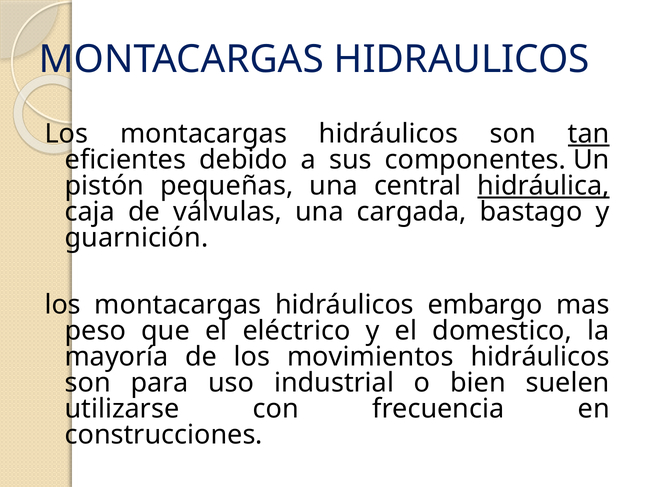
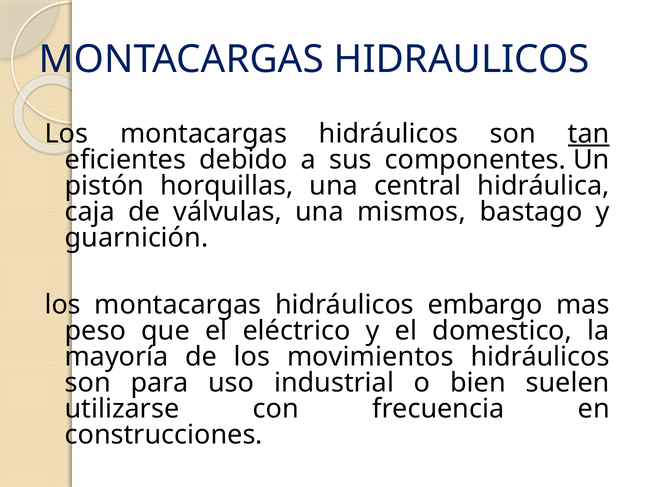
pequeñas: pequeñas -> horquillas
hidráulica underline: present -> none
cargada: cargada -> mismos
